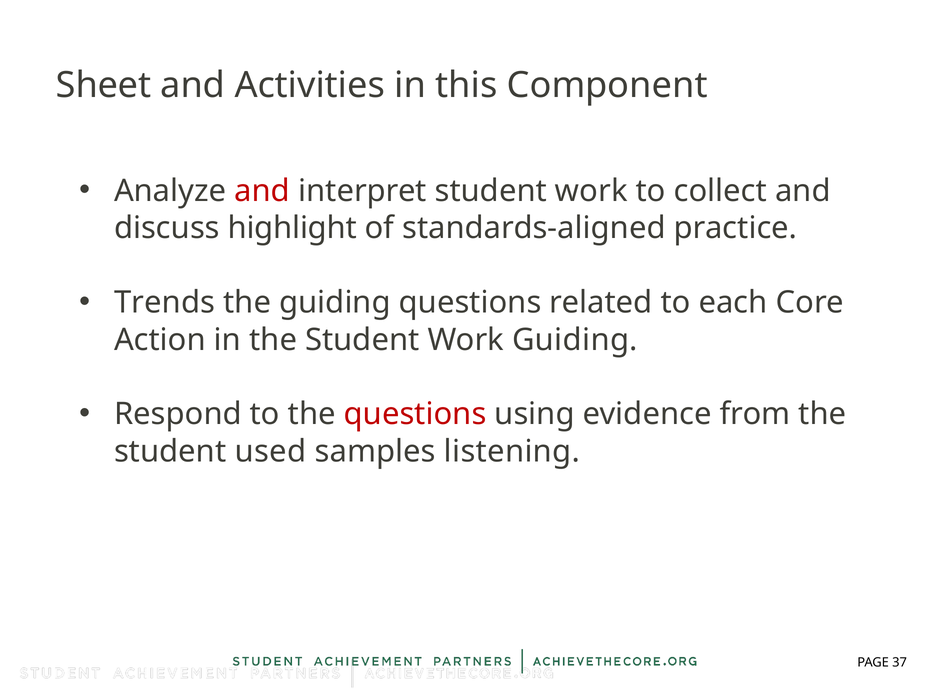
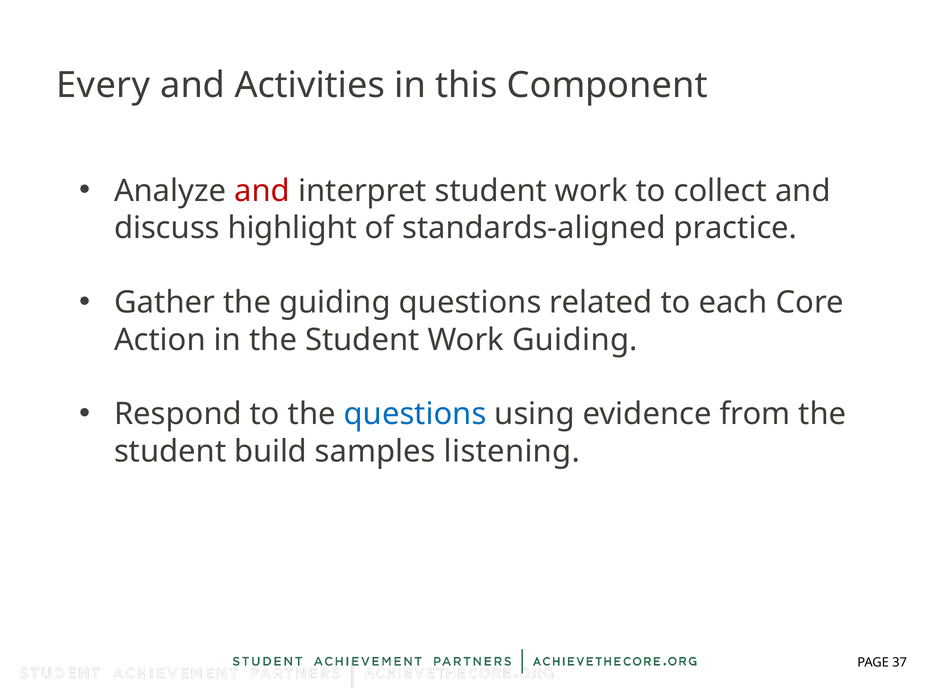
Sheet: Sheet -> Every
Trends: Trends -> Gather
questions at (415, 414) colour: red -> blue
used: used -> build
